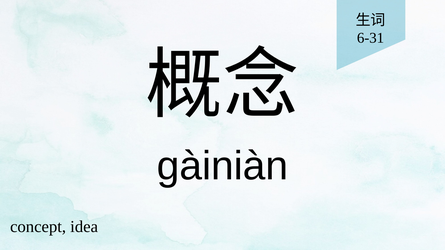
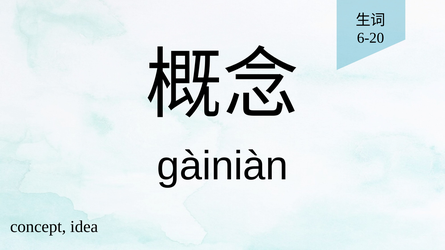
6-31: 6-31 -> 6-20
